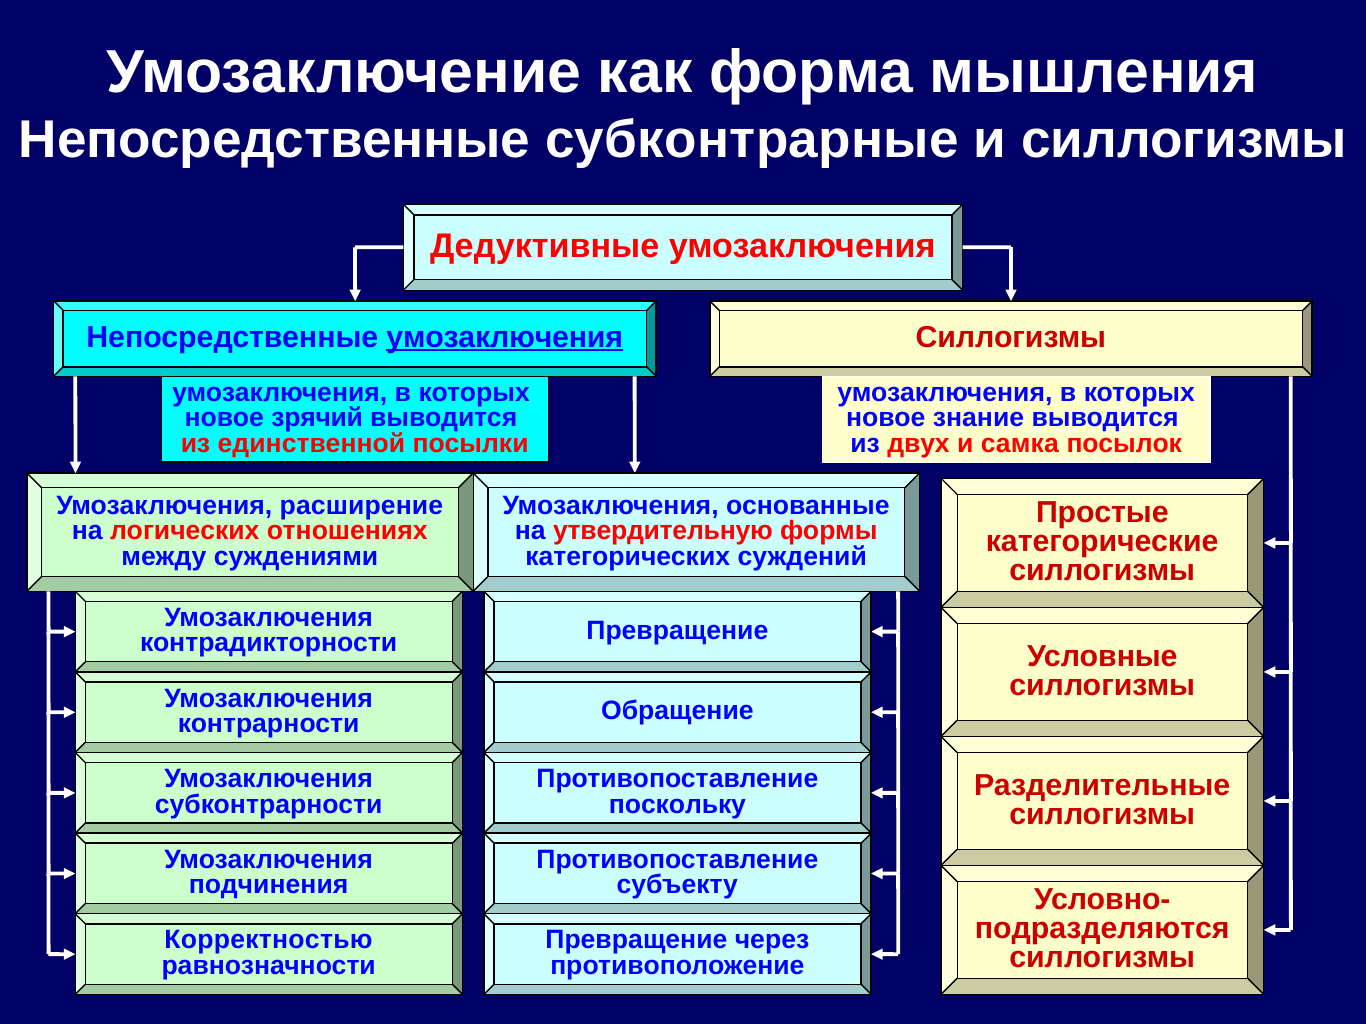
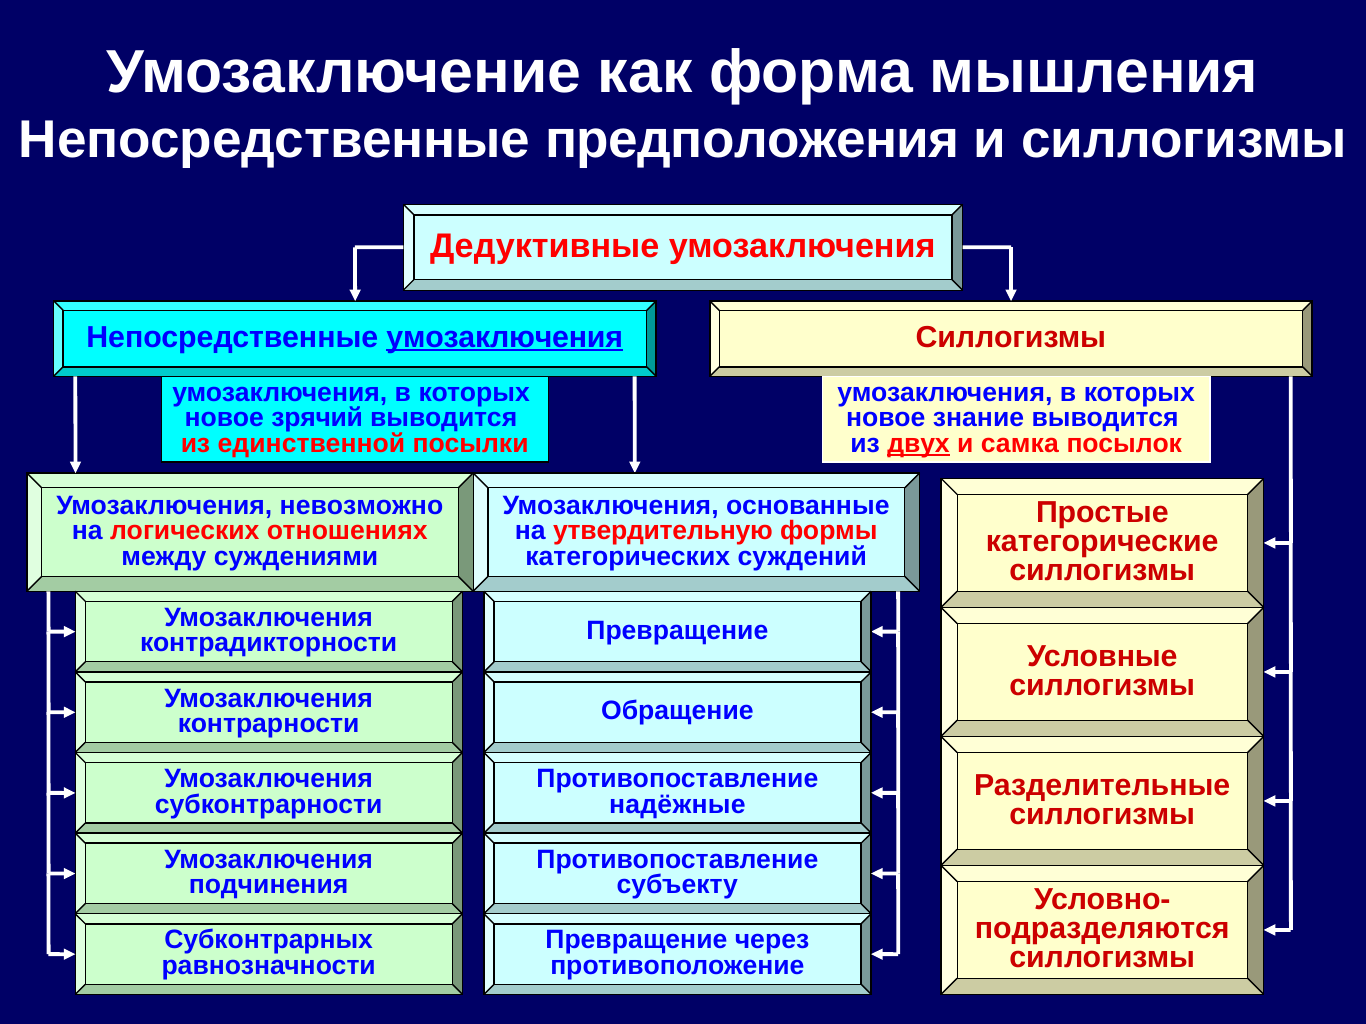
субконтрарные: субконтрарные -> предположения
двух underline: none -> present
расширение: расширение -> невозможно
поскольку: поскольку -> надёжные
Корректностью: Корректностью -> Субконтрарных
